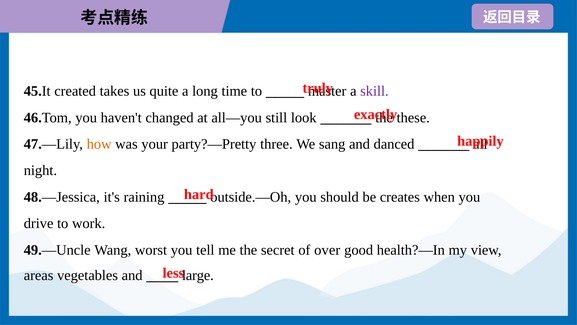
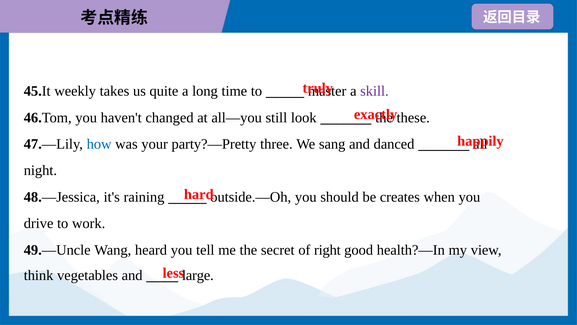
created: created -> weekly
how colour: orange -> blue
worst: worst -> heard
over: over -> right
areas: areas -> think
